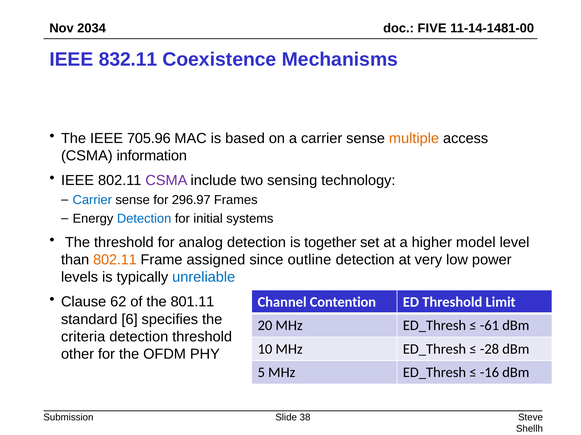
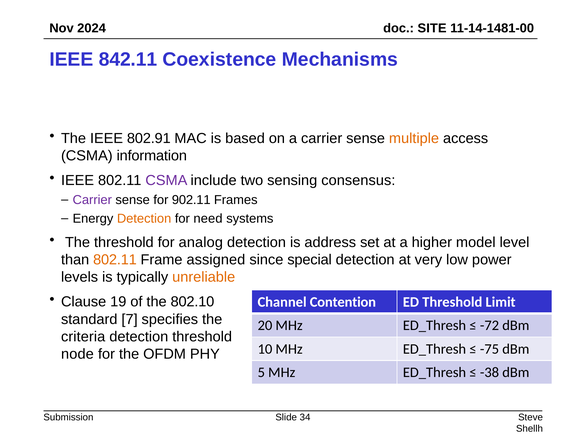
2034: 2034 -> 2024
FIVE: FIVE -> SITE
832.11: 832.11 -> 842.11
705.96: 705.96 -> 802.91
technology: technology -> consensus
Carrier at (92, 200) colour: blue -> purple
296.97: 296.97 -> 902.11
Detection at (144, 219) colour: blue -> orange
initial: initial -> need
together: together -> address
outline: outline -> special
unreliable colour: blue -> orange
62: 62 -> 19
801.11: 801.11 -> 802.10
6: 6 -> 7
-61: -61 -> -72
-28: -28 -> -75
other: other -> node
-16: -16 -> -38
38: 38 -> 34
